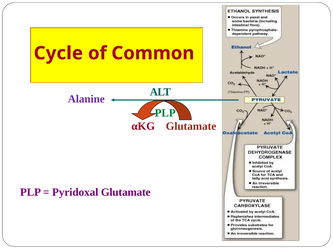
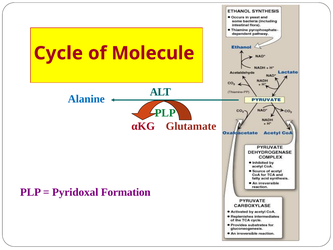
Common: Common -> Molecule
Alanine colour: purple -> blue
Pyridoxal Glutamate: Glutamate -> Formation
